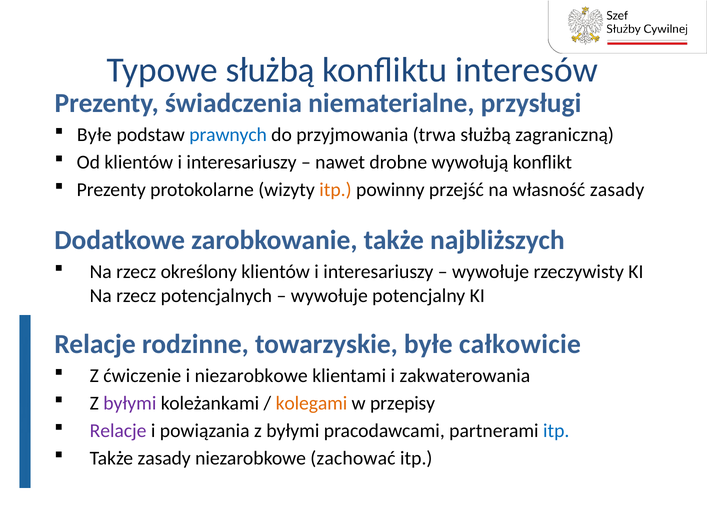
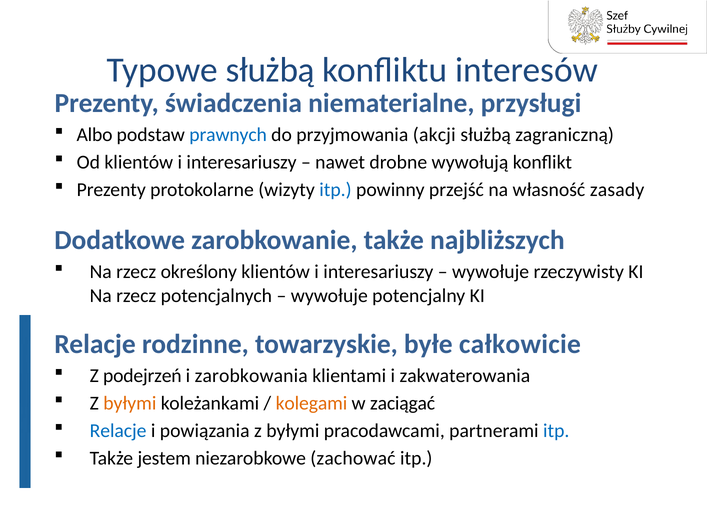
Byłe at (94, 135): Byłe -> Albo
trwa: trwa -> akcji
itp at (335, 190) colour: orange -> blue
ćwiczenie: ćwiczenie -> podejrzeń
i niezarobkowe: niezarobkowe -> zarobkowania
byłymi at (130, 403) colour: purple -> orange
przepisy: przepisy -> zaciągać
Relacje at (118, 431) colour: purple -> blue
Także zasady: zasady -> jestem
